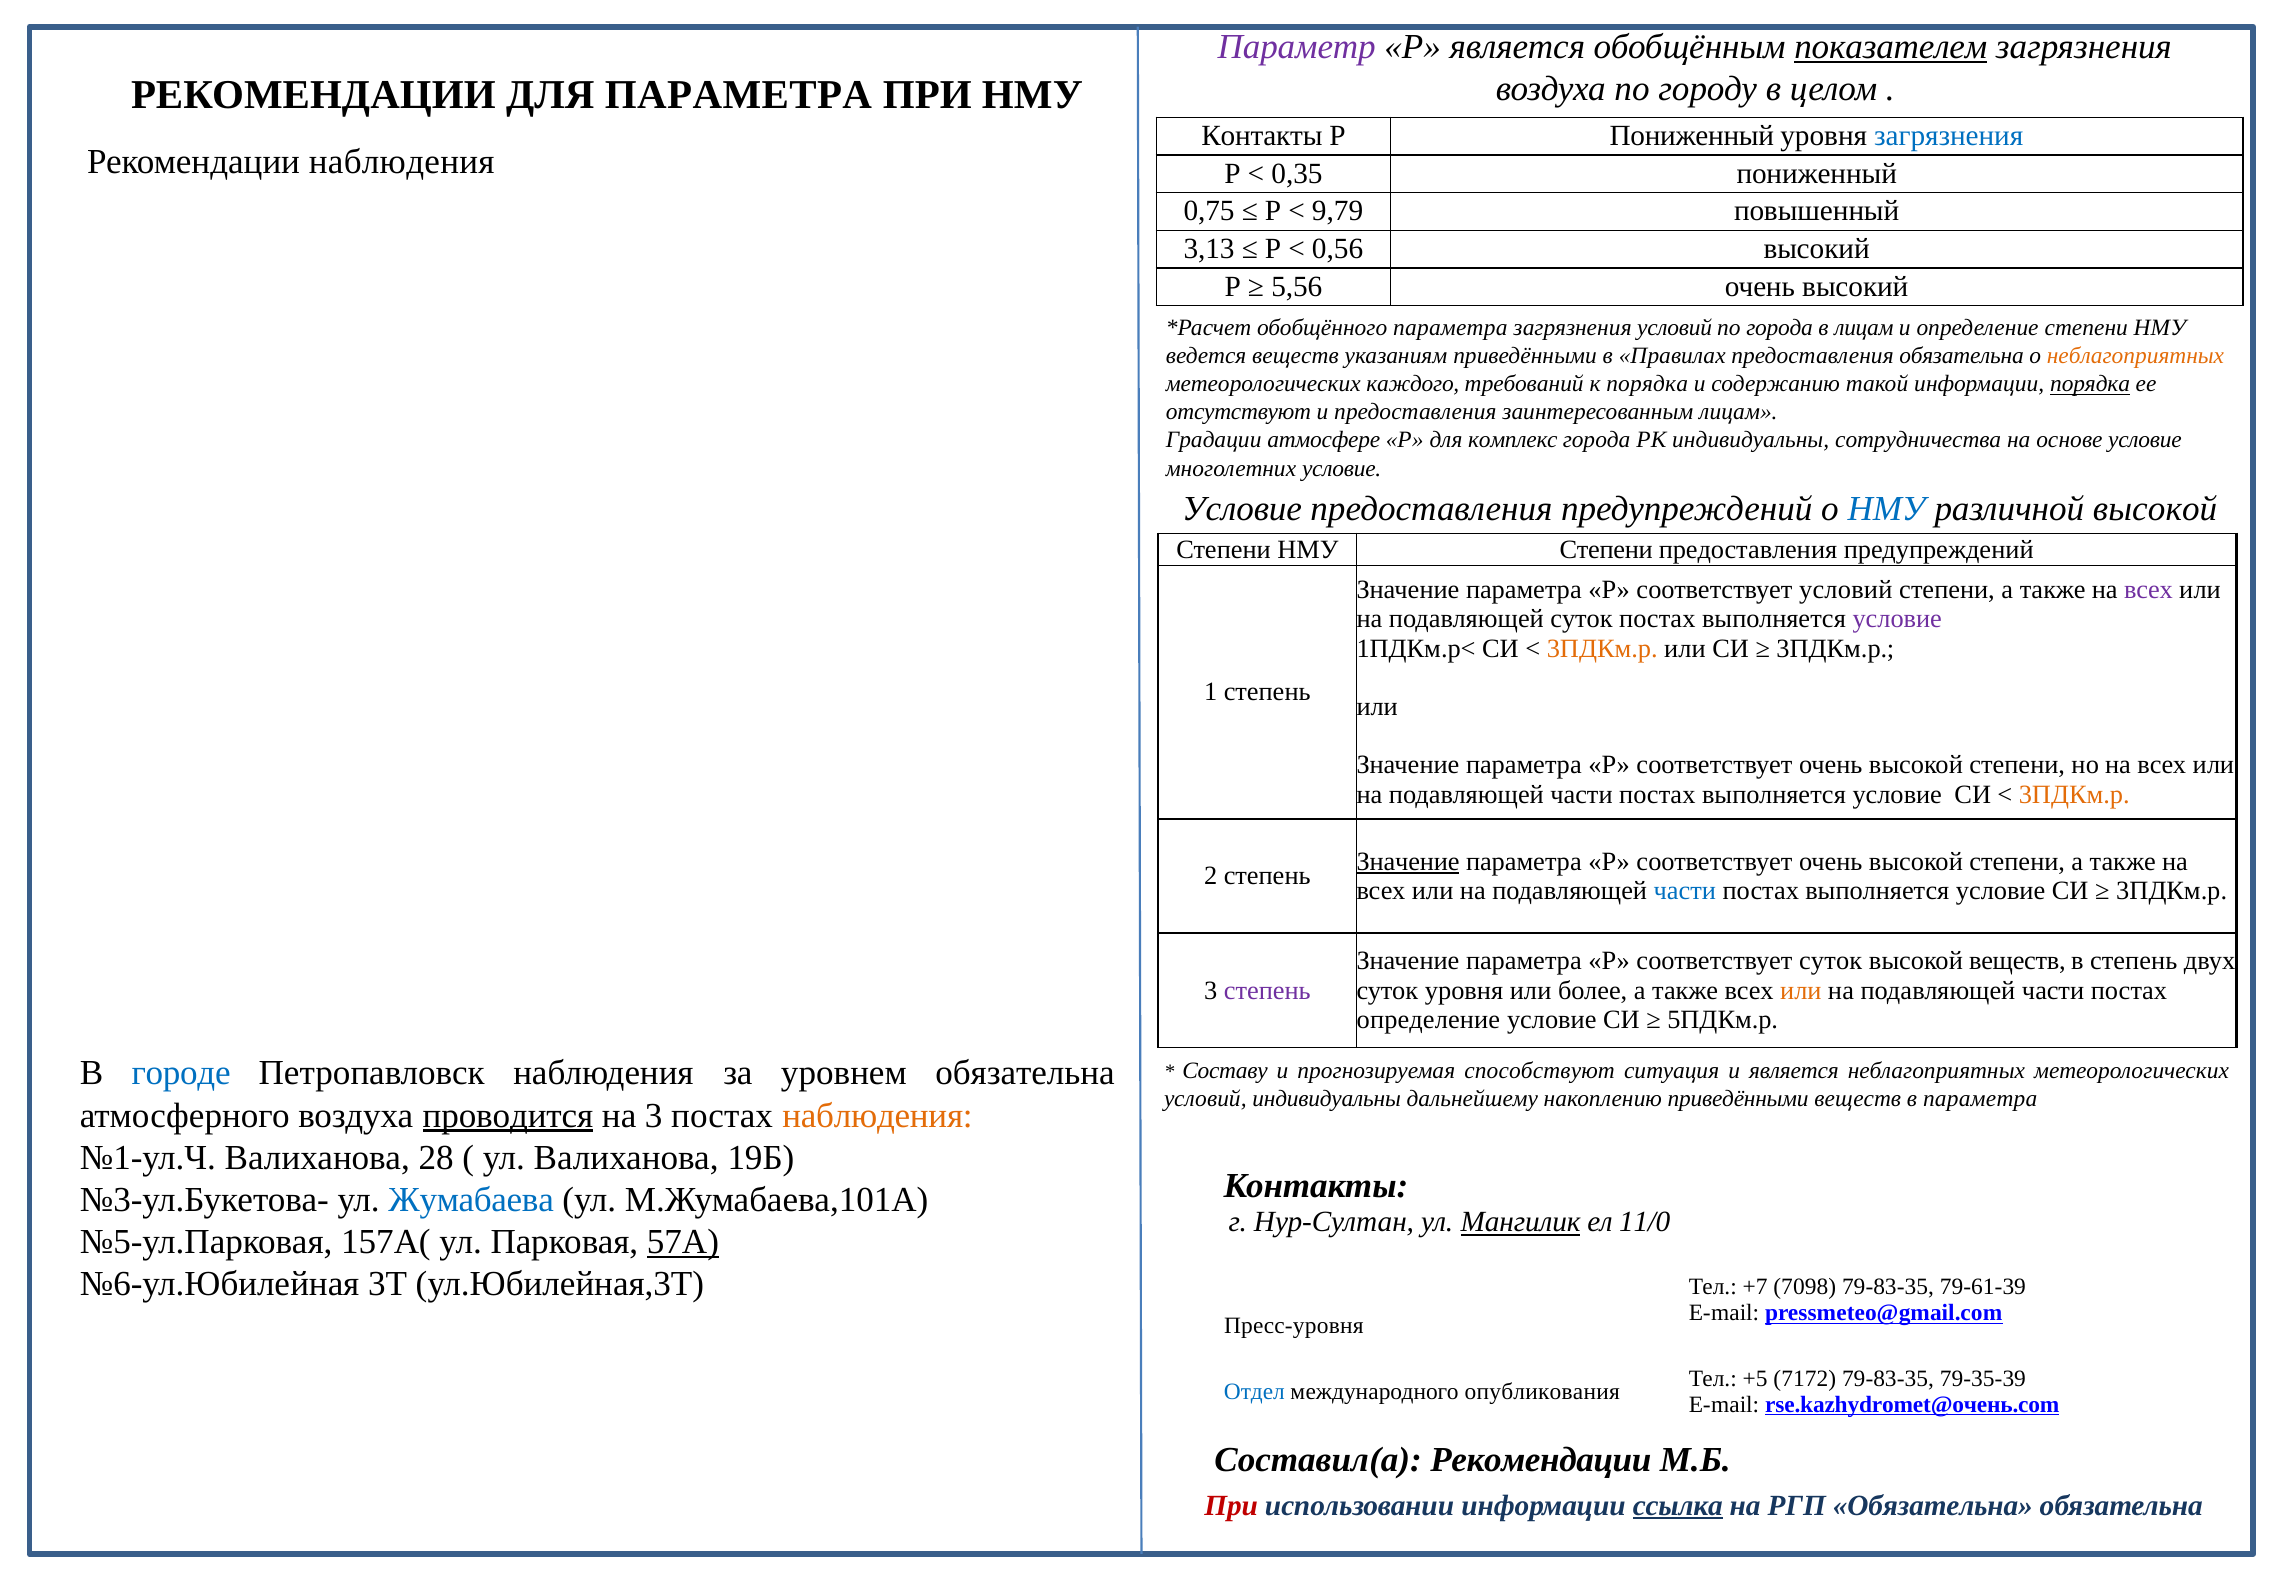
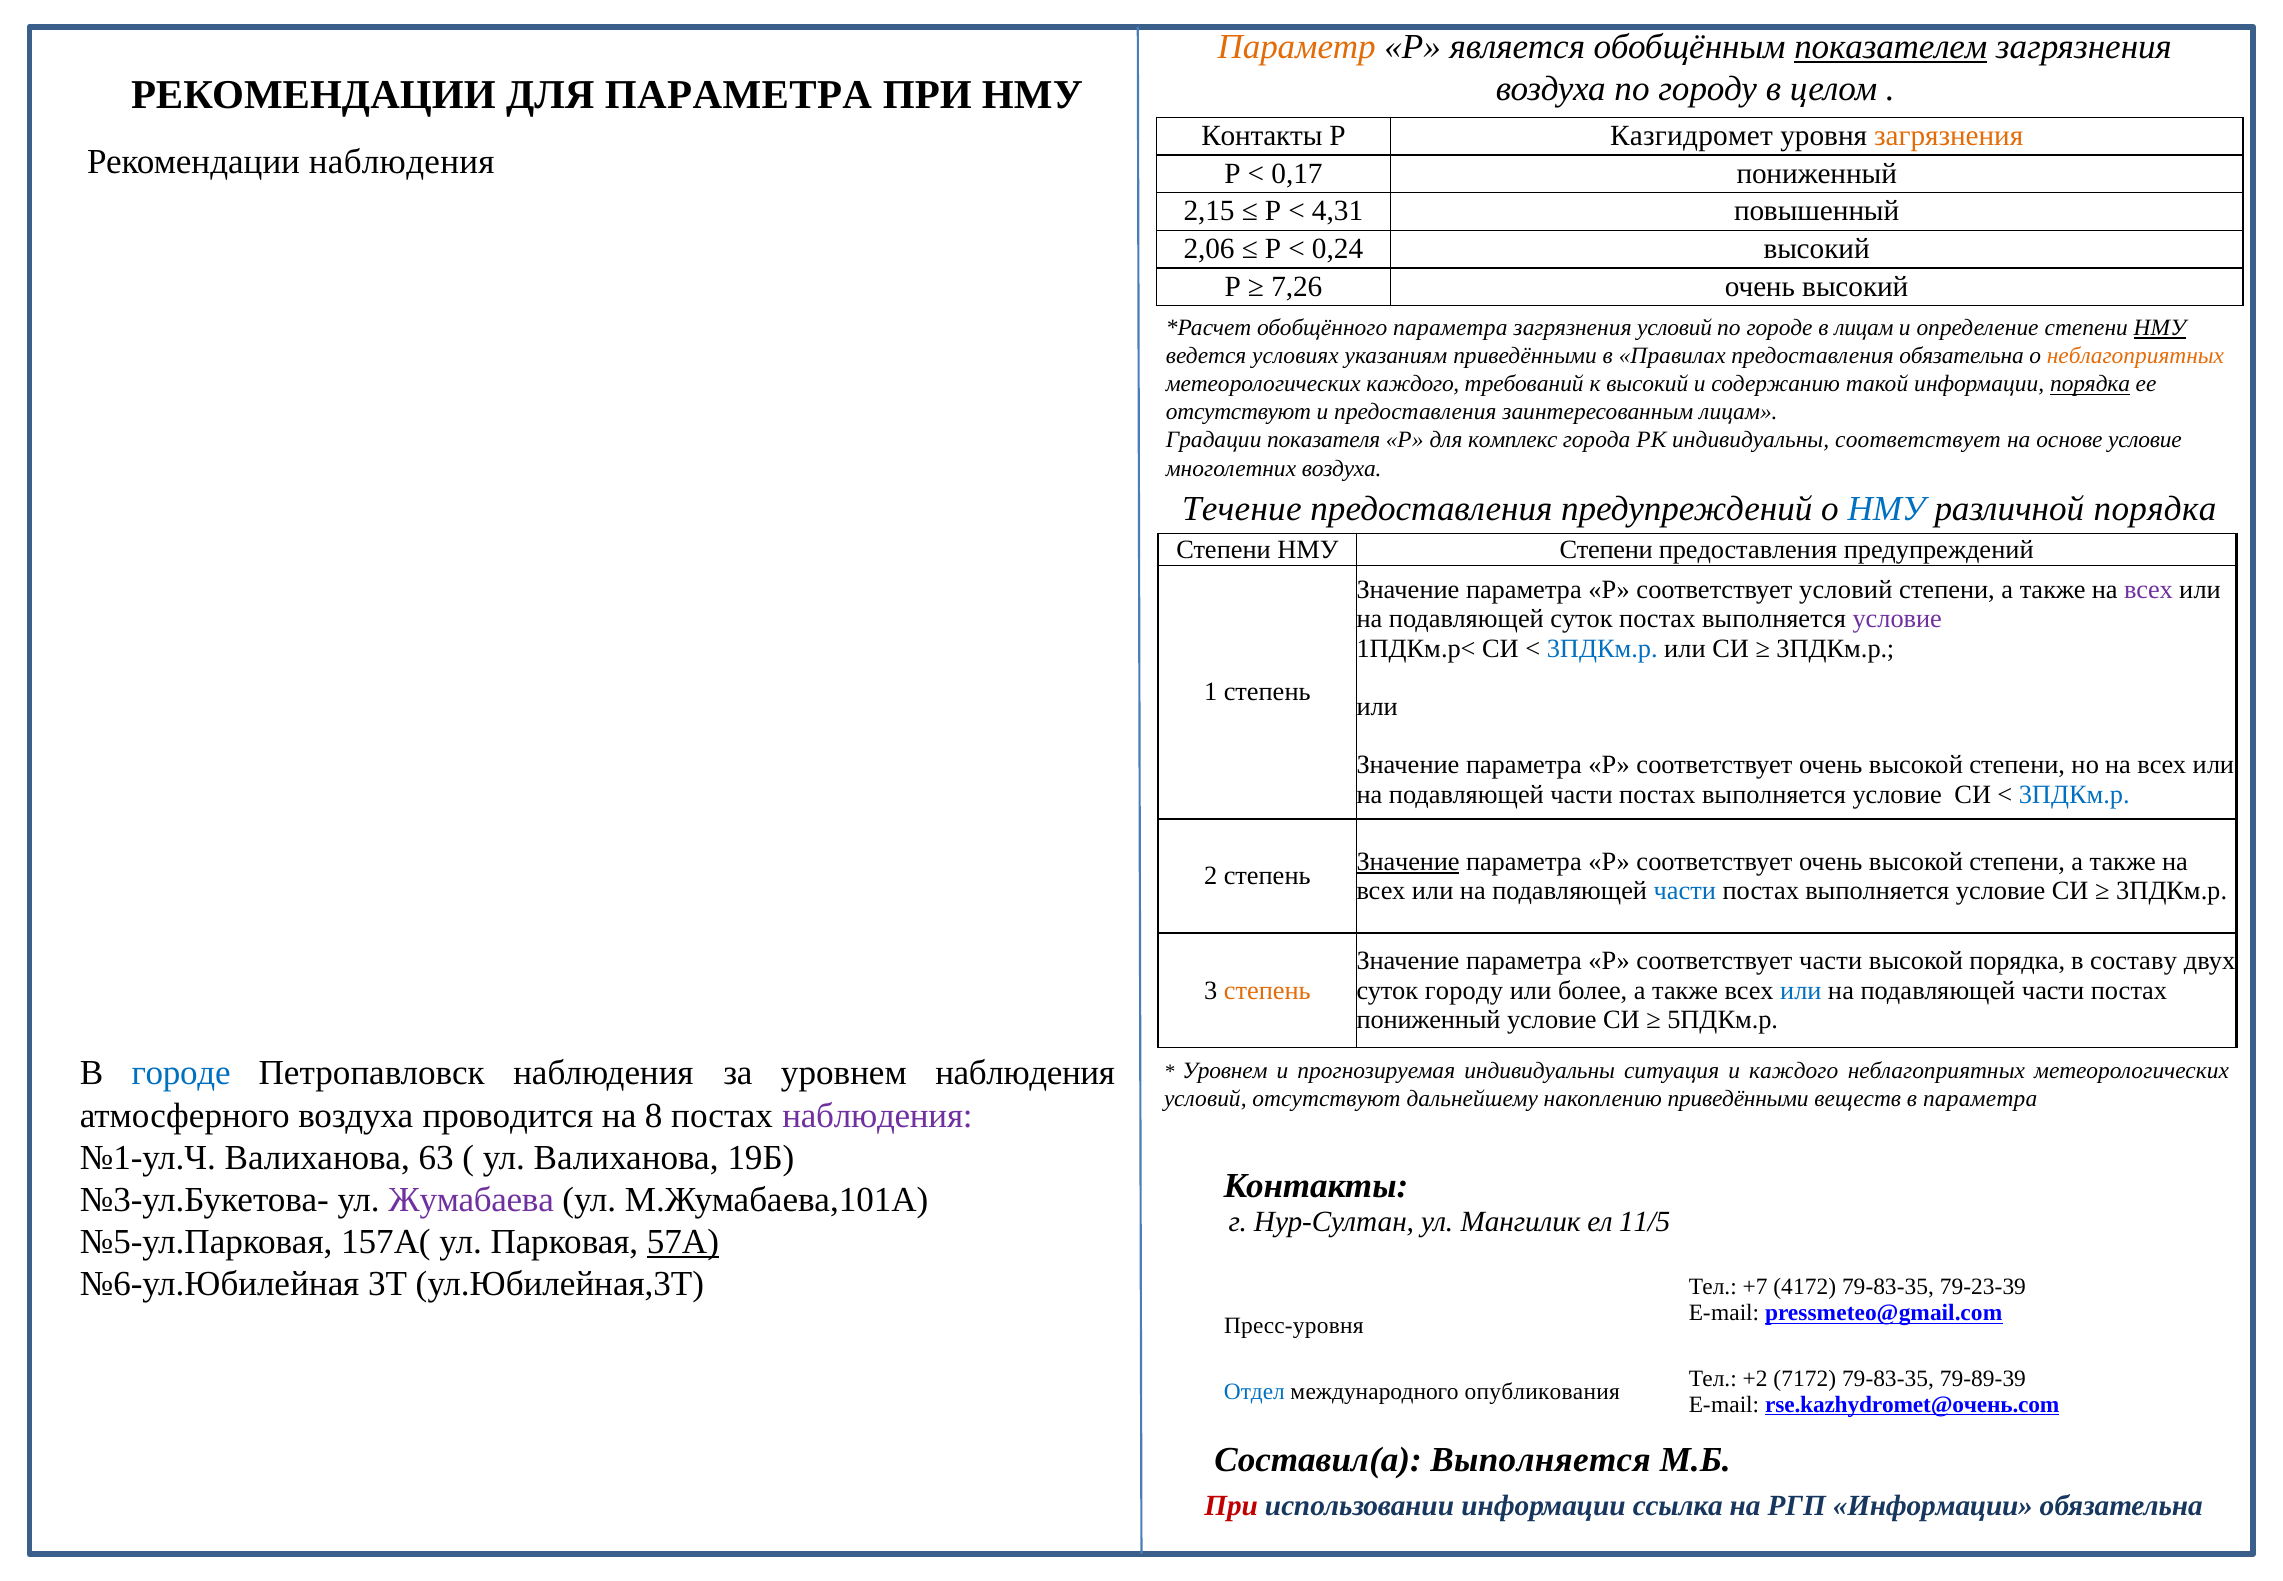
Параметр colour: purple -> orange
Р Пониженный: Пониженный -> Казгидромет
загрязнения at (1949, 136) colour: blue -> orange
0,35: 0,35 -> 0,17
0,75: 0,75 -> 2,15
9,79: 9,79 -> 4,31
3,13: 3,13 -> 2,06
0,56: 0,56 -> 0,24
5,56: 5,56 -> 7,26
по города: города -> городе
НМУ at (2160, 328) underline: none -> present
ведется веществ: веществ -> условиях
к порядка: порядка -> высокий
атмосфере: атмосфере -> показателя
индивидуальны сотрудничества: сотрудничества -> соответствует
многолетних условие: условие -> воздуха
Условие at (1242, 509): Условие -> Течение
различной высокой: высокой -> порядка
3ПДКм.р at (1602, 648) colour: orange -> blue
3ПДКм.р at (2074, 794) colour: orange -> blue
соответствует суток: суток -> части
высокой веществ: веществ -> порядка
в степень: степень -> составу
степень at (1267, 990) colour: purple -> orange
суток уровня: уровня -> городу
или at (1801, 990) colour: orange -> blue
определение at (1428, 1019): определение -> пониженный
уровнем обязательна: обязательна -> наблюдения
Составу at (1225, 1070): Составу -> Уровнем
прогнозируемая способствуют: способствуют -> индивидуальны
и является: является -> каждого
условий индивидуальны: индивидуальны -> отсутствуют
проводится underline: present -> none
на 3: 3 -> 8
наблюдения at (877, 1115) colour: orange -> purple
28: 28 -> 63
Жумабаева colour: blue -> purple
Мангилик underline: present -> none
11/0: 11/0 -> 11/5
7098: 7098 -> 4172
79-61-39: 79-61-39 -> 79-23-39
+5: +5 -> +2
79-35-39: 79-35-39 -> 79-89-39
Составил(а Рекомендации: Рекомендации -> Выполняется
ссылка underline: present -> none
РГП Обязательна: Обязательна -> Информации
